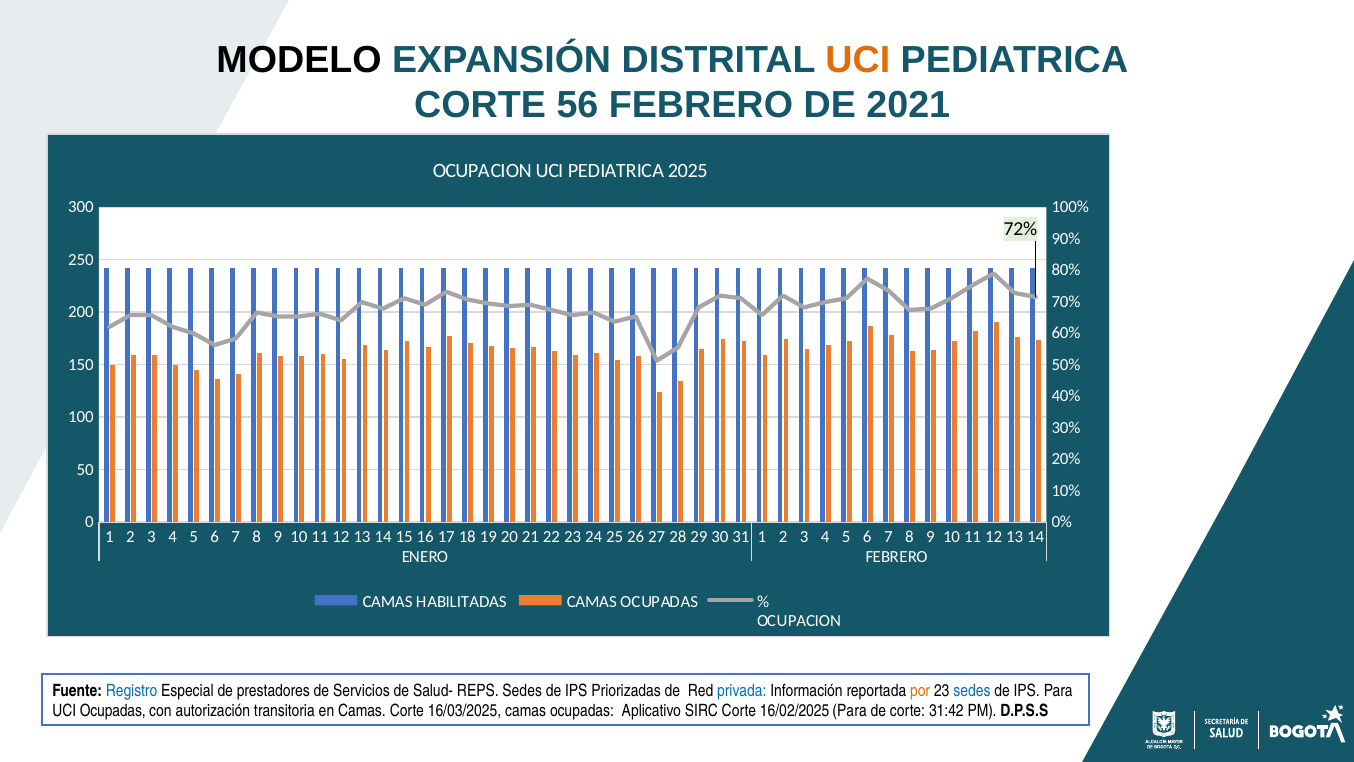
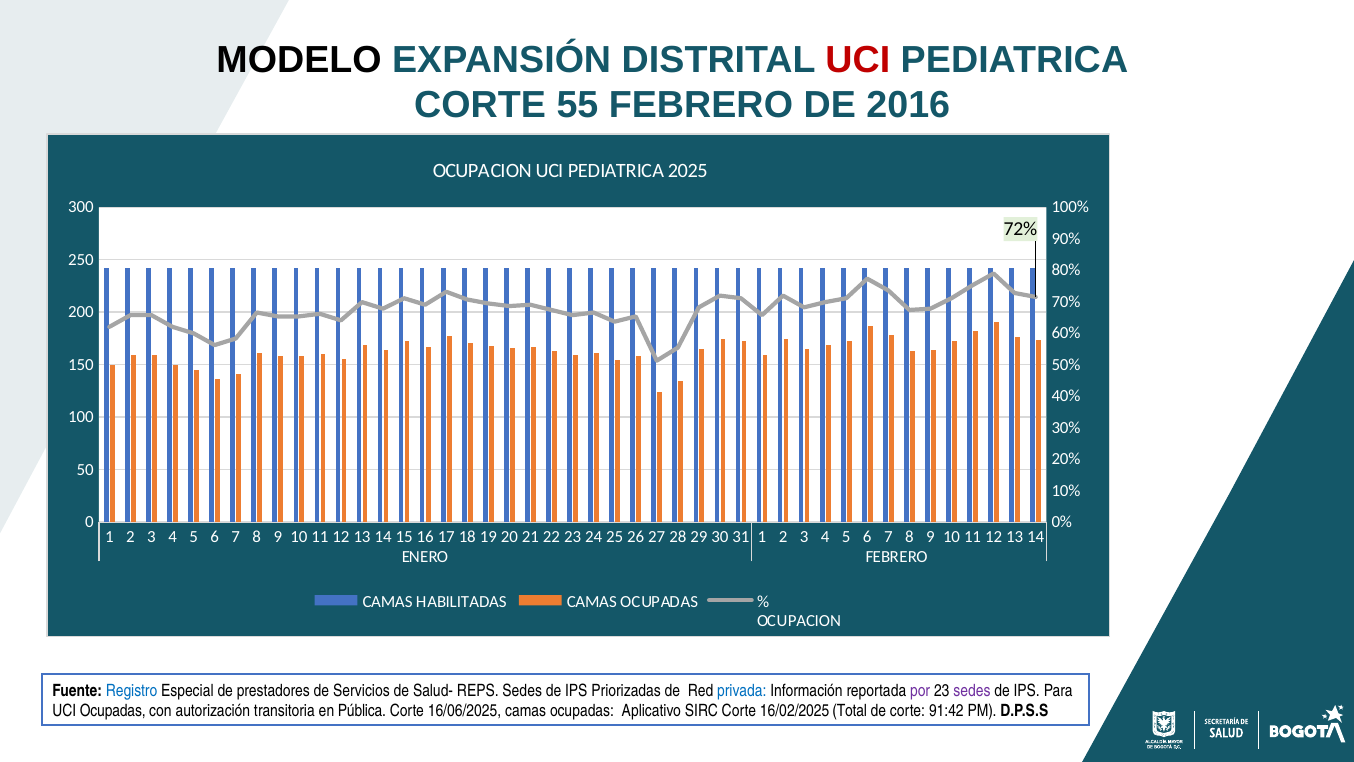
UCI at (858, 60) colour: orange -> red
56: 56 -> 55
2021: 2021 -> 2016
por colour: orange -> purple
sedes at (972, 690) colour: blue -> purple
en Camas: Camas -> Pública
16/03/2025: 16/03/2025 -> 16/06/2025
16/02/2025 Para: Para -> Total
31:42: 31:42 -> 91:42
